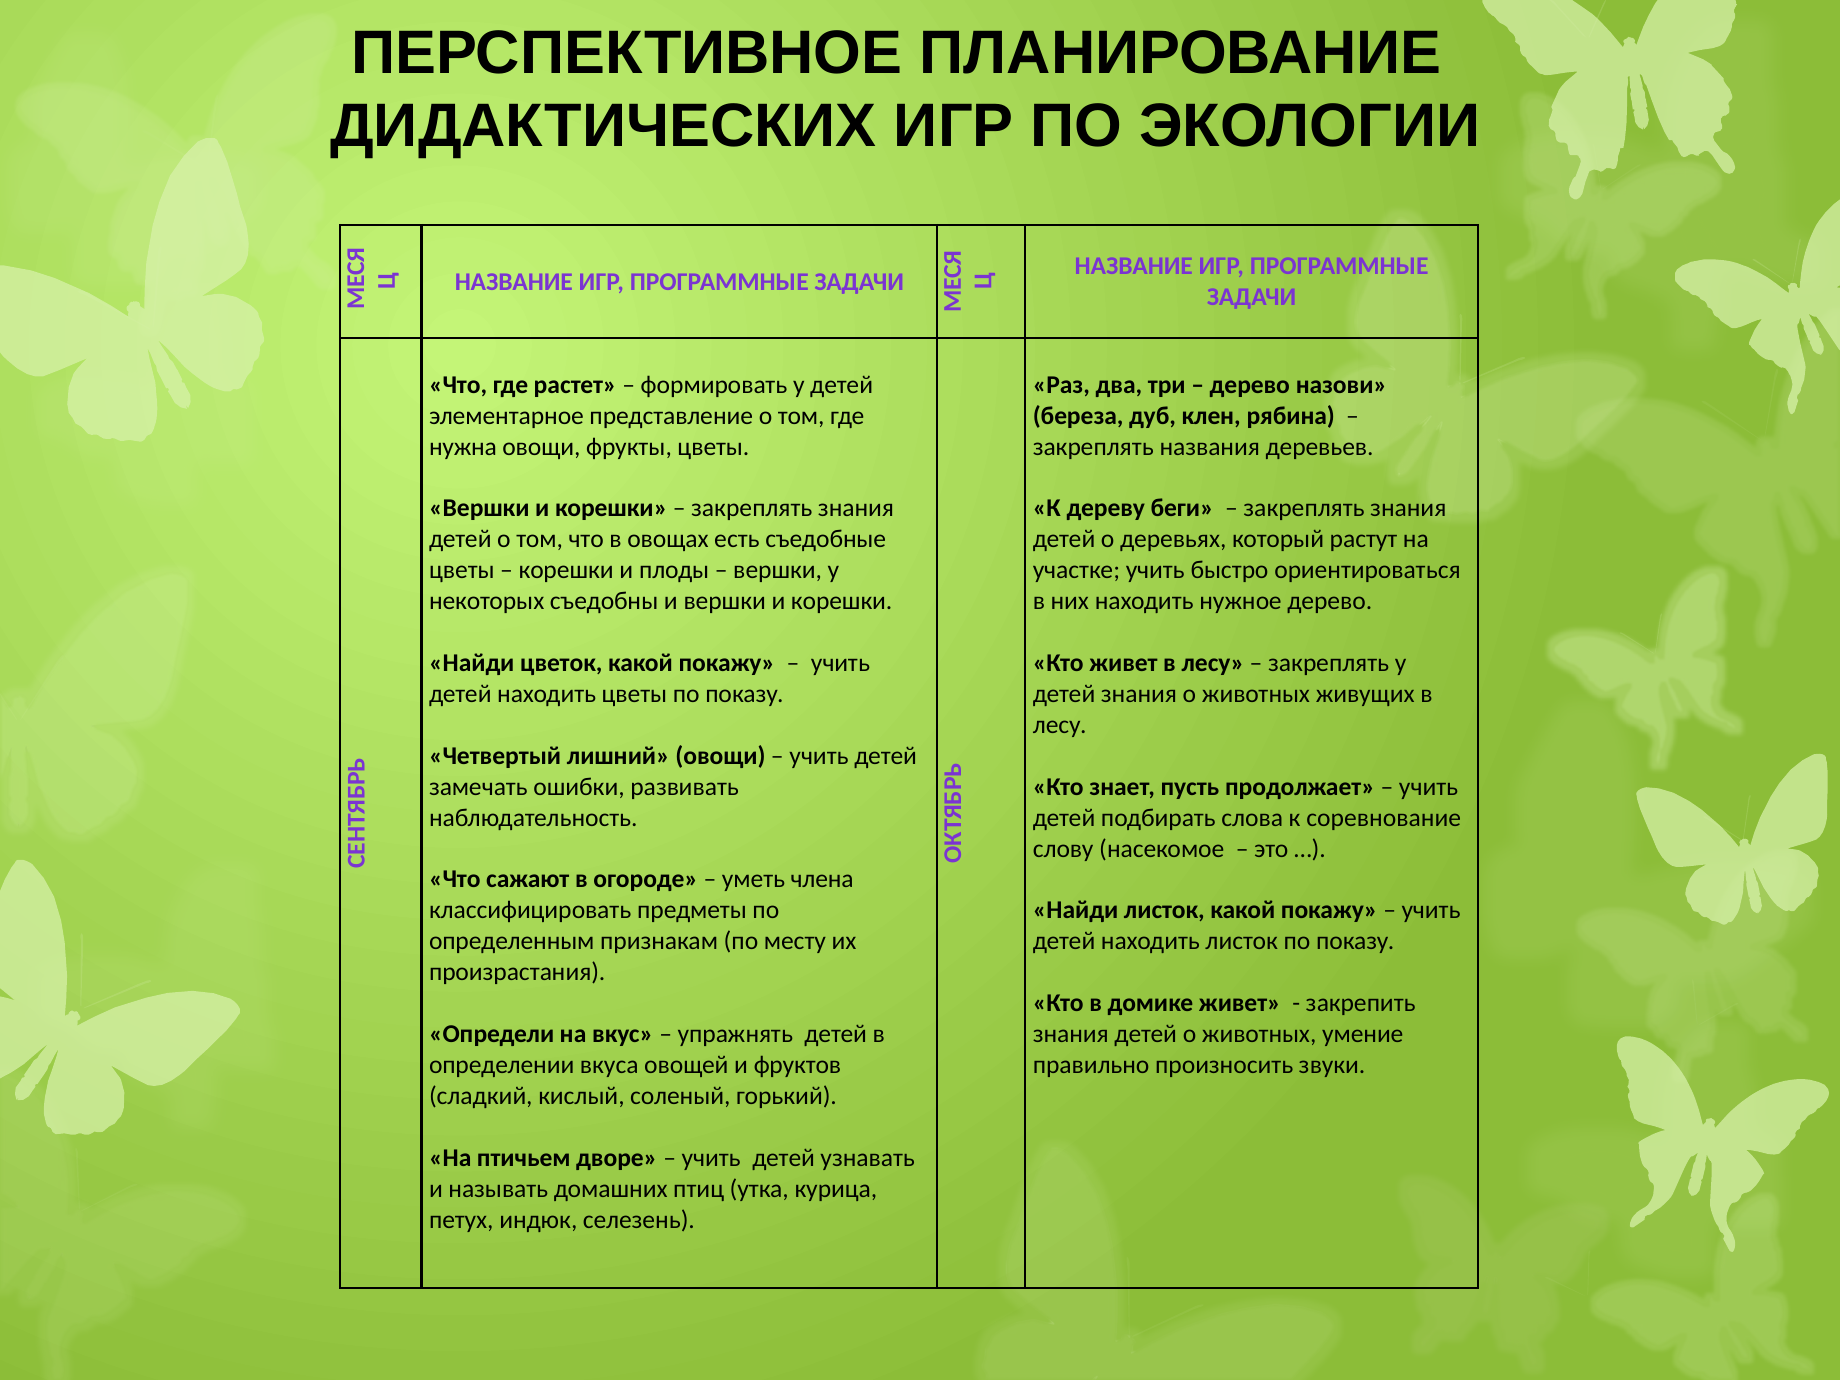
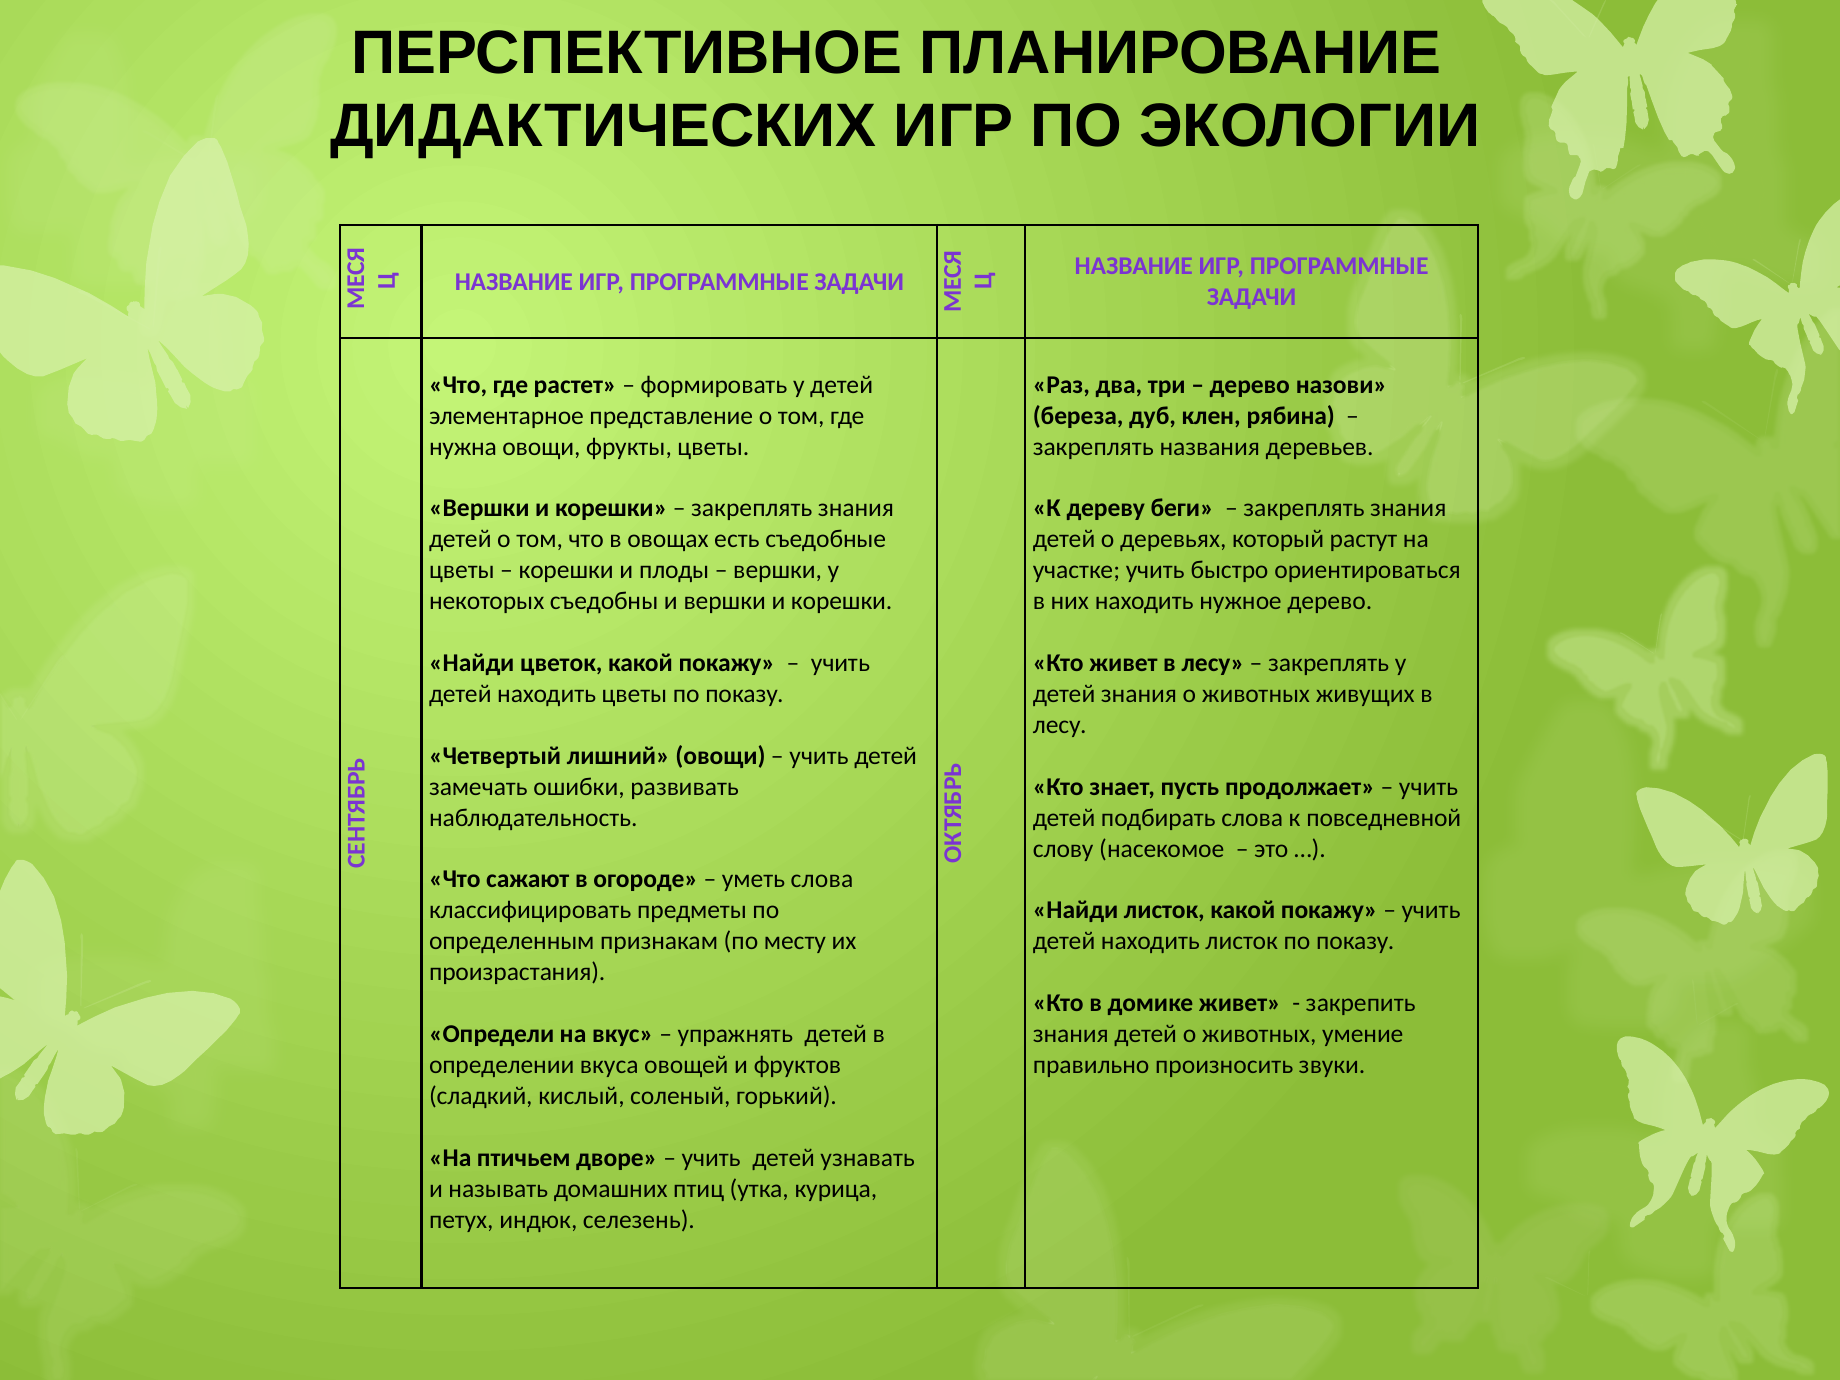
соревнование: соревнование -> повседневной
уметь члена: члена -> слова
